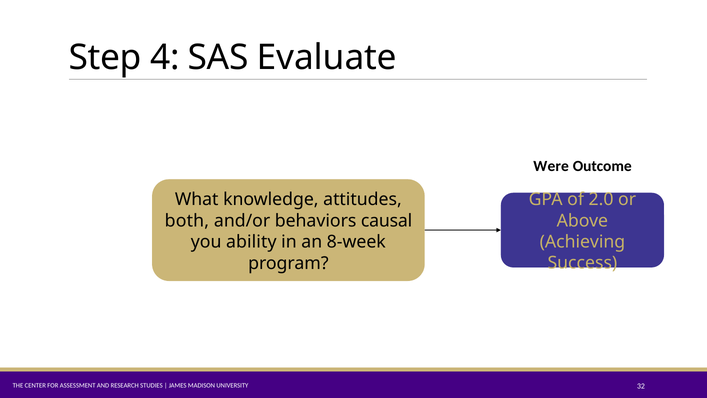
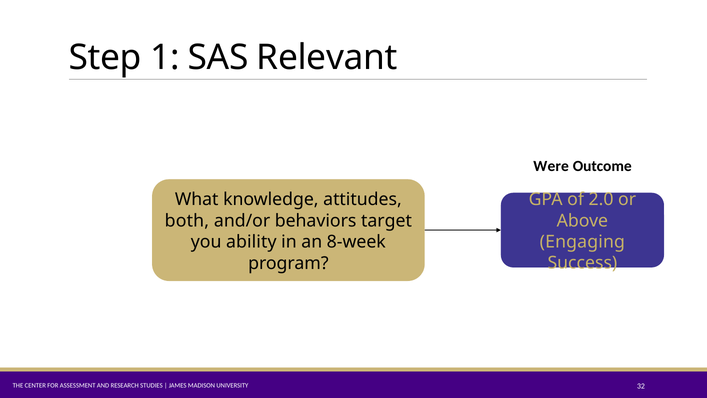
4: 4 -> 1
Evaluate: Evaluate -> Relevant
causal: causal -> target
Achieving: Achieving -> Engaging
